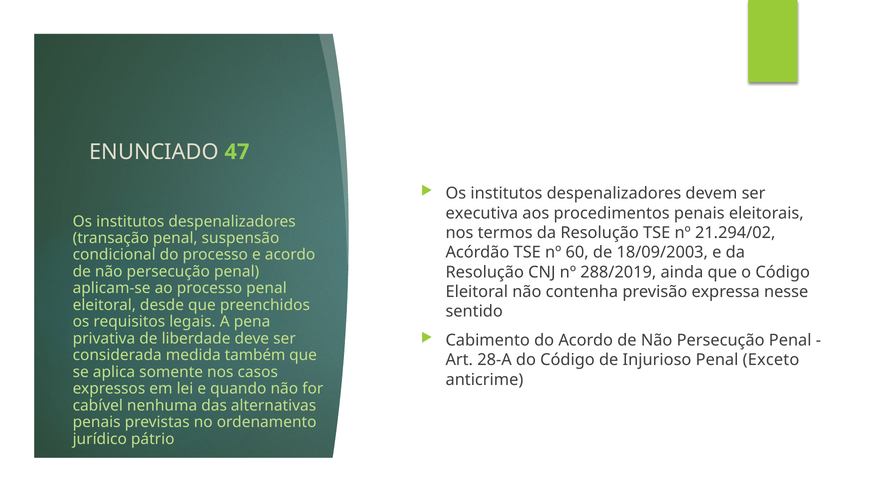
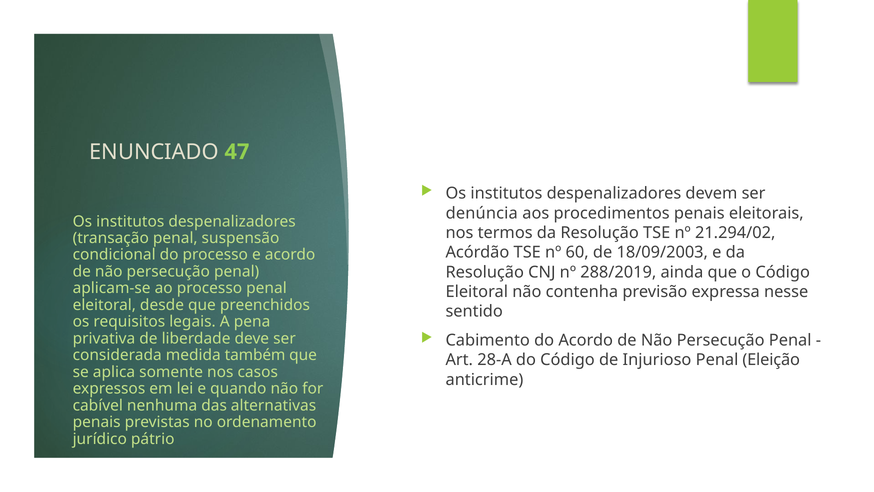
executiva: executiva -> denúncia
Exceto: Exceto -> Eleição
